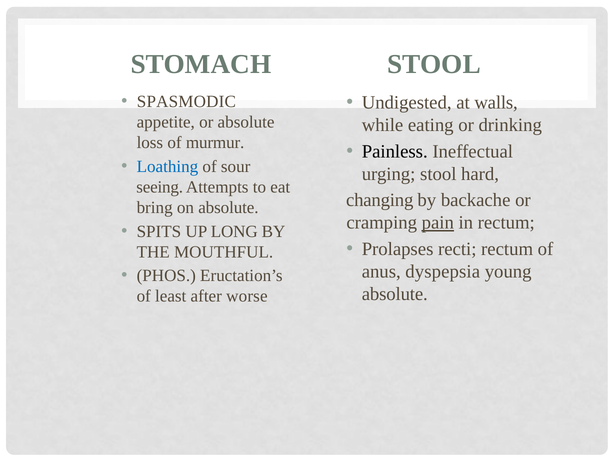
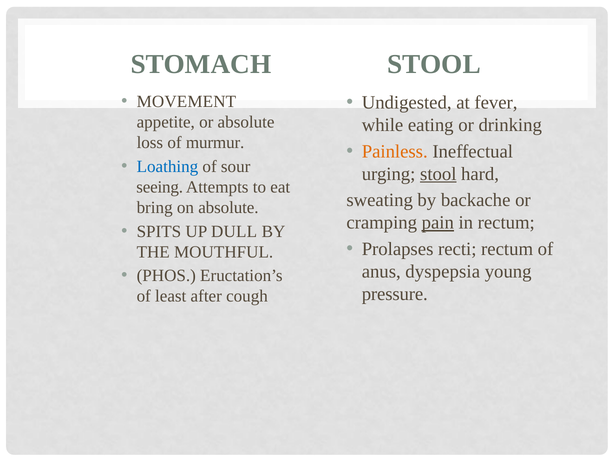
SPASMODIC: SPASMODIC -> MOVEMENT
walls: walls -> fever
Painless colour: black -> orange
stool at (438, 174) underline: none -> present
changing: changing -> sweating
LONG: LONG -> DULL
absolute at (395, 294): absolute -> pressure
worse: worse -> cough
